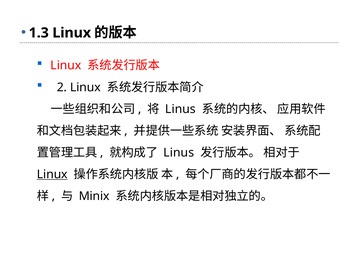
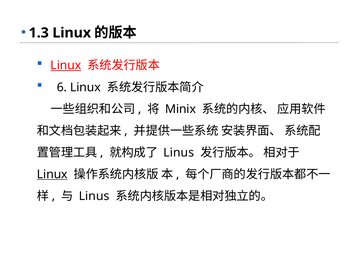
Linux at (66, 66) underline: none -> present
2: 2 -> 6
Linus at (180, 109): Linus -> Minix
Minix at (94, 196): Minix -> Linus
